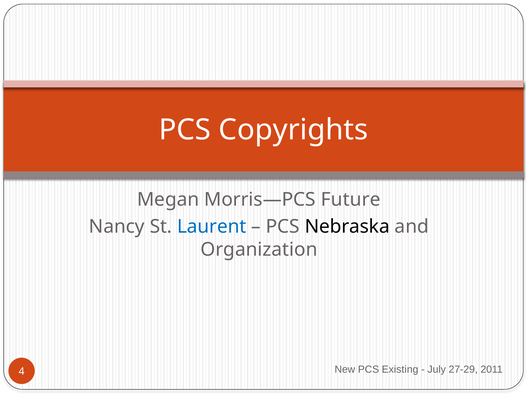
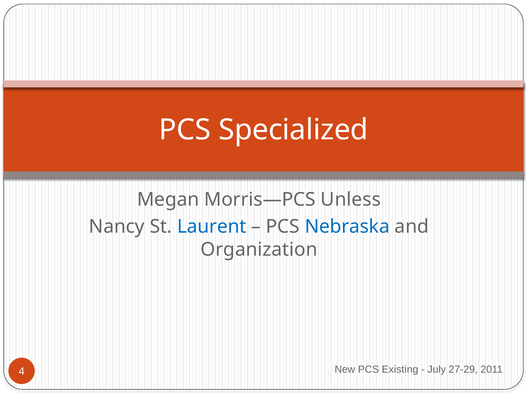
Copyrights: Copyrights -> Specialized
Future: Future -> Unless
Nebraska colour: black -> blue
